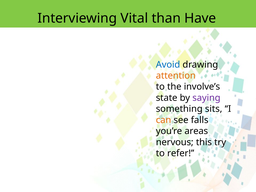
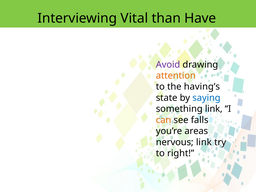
Avoid colour: blue -> purple
involve’s: involve’s -> having’s
saying colour: purple -> blue
something sits: sits -> link
nervous this: this -> link
refer: refer -> right
